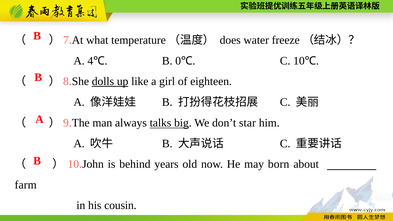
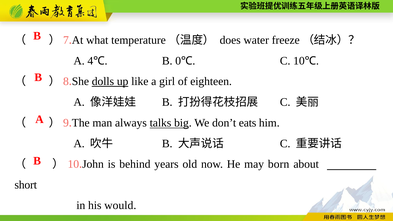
star: star -> eats
farm: farm -> short
cousin: cousin -> would
